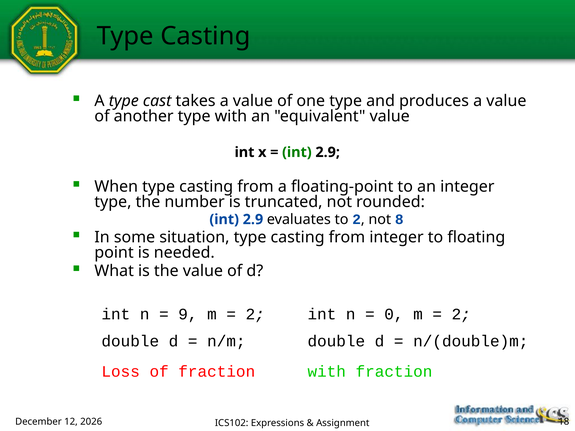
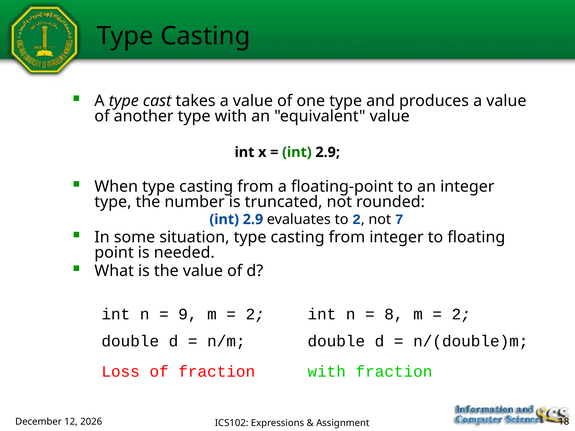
8: 8 -> 7
0: 0 -> 8
